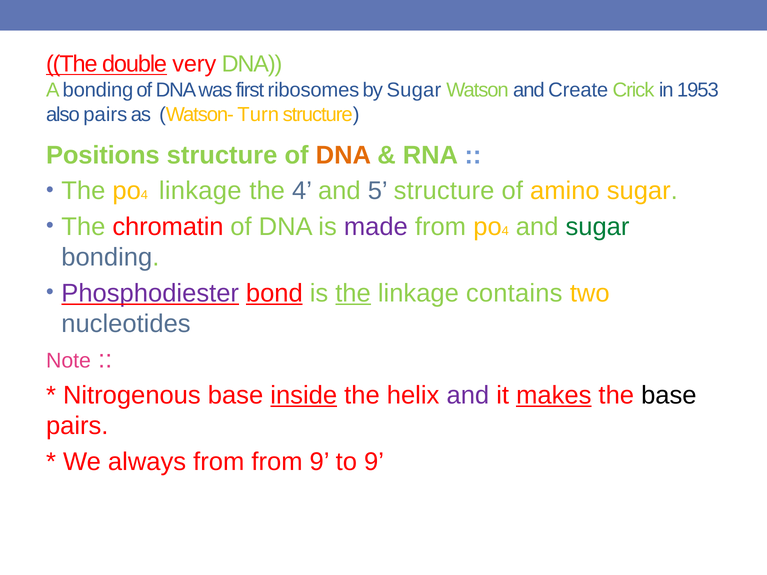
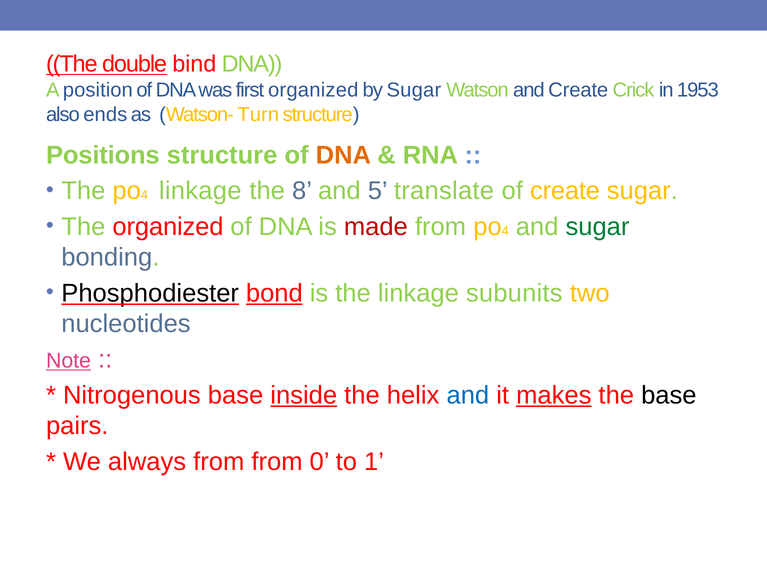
very: very -> bind
A bonding: bonding -> position
first ribosomes: ribosomes -> organized
also pairs: pairs -> ends
the 4: 4 -> 8
5 structure: structure -> translate
of amino: amino -> create
The chromatin: chromatin -> organized
made colour: purple -> red
Phosphodiester colour: purple -> black
the at (353, 293) underline: present -> none
contains: contains -> subunits
Note underline: none -> present
and at (468, 395) colour: purple -> blue
from 9: 9 -> 0
to 9: 9 -> 1
